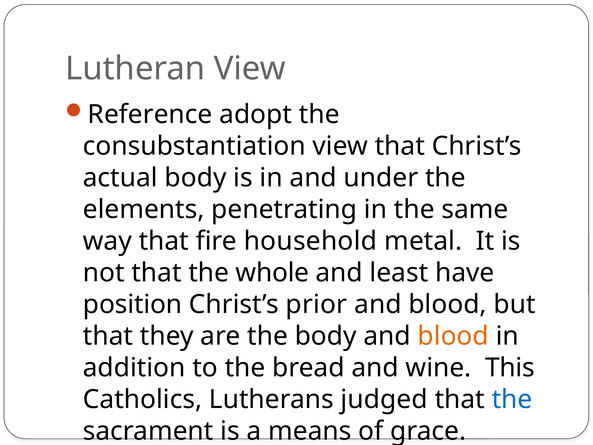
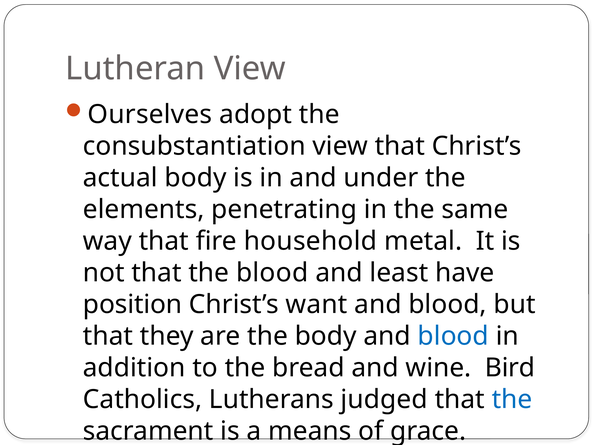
Reference: Reference -> Ourselves
the whole: whole -> blood
prior: prior -> want
blood at (453, 336) colour: orange -> blue
This: This -> Bird
